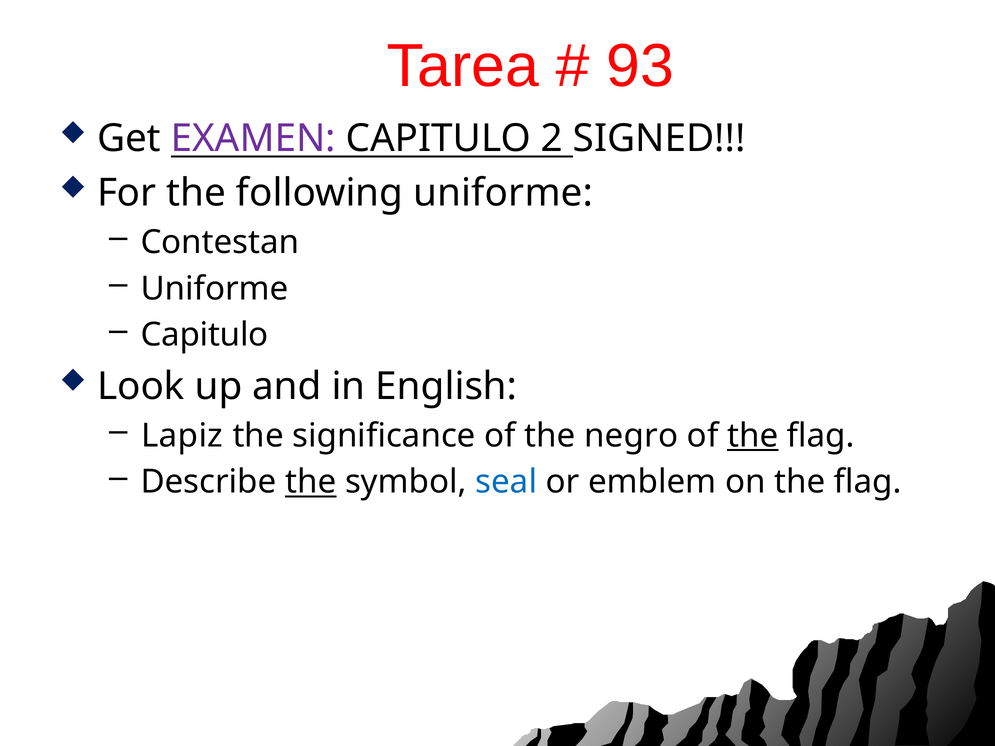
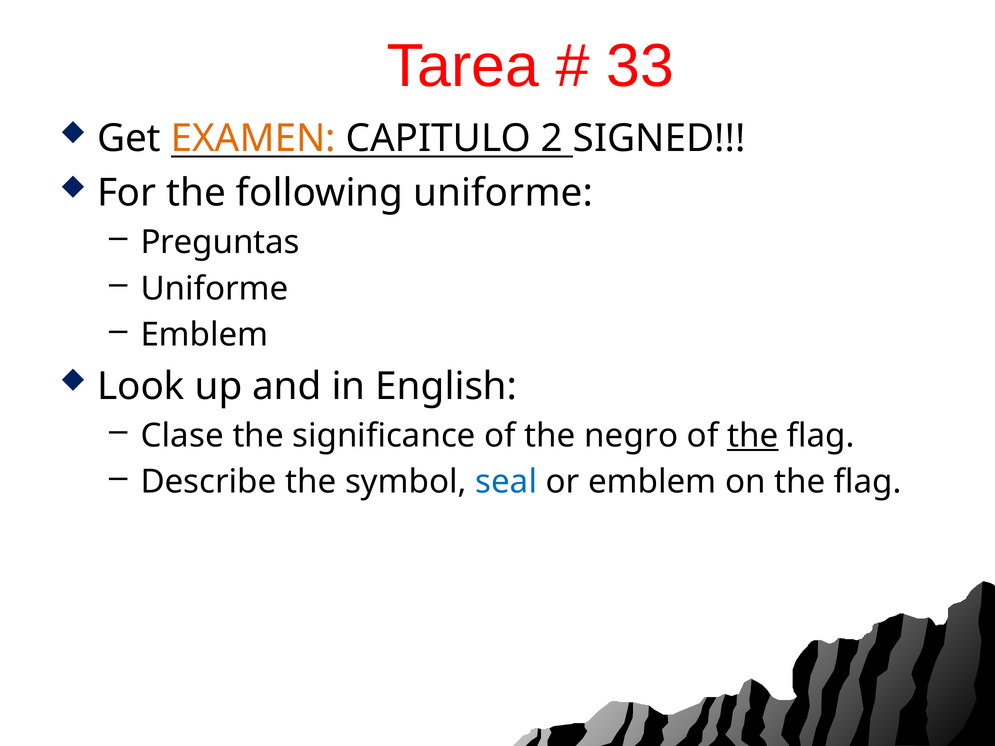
93: 93 -> 33
EXAMEN colour: purple -> orange
Contestan: Contestan -> Preguntas
Capitulo at (204, 335): Capitulo -> Emblem
Lapiz: Lapiz -> Clase
the at (311, 482) underline: present -> none
